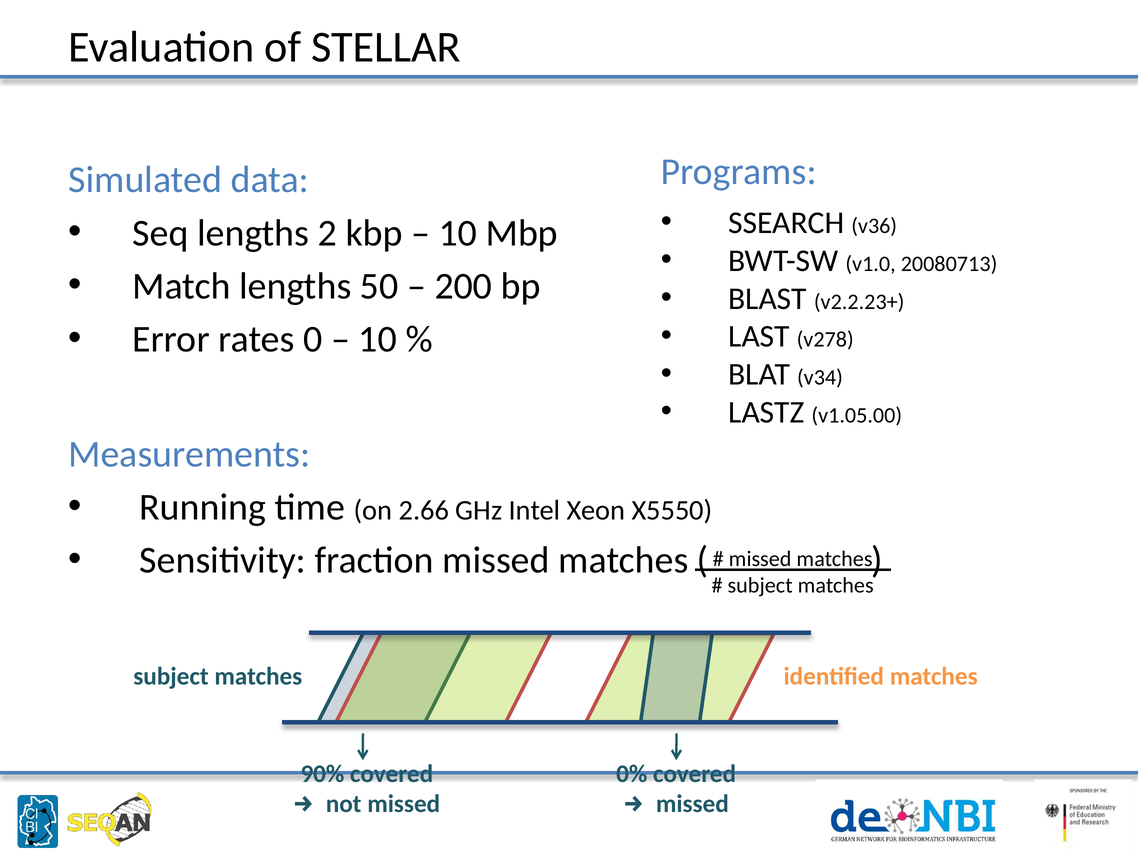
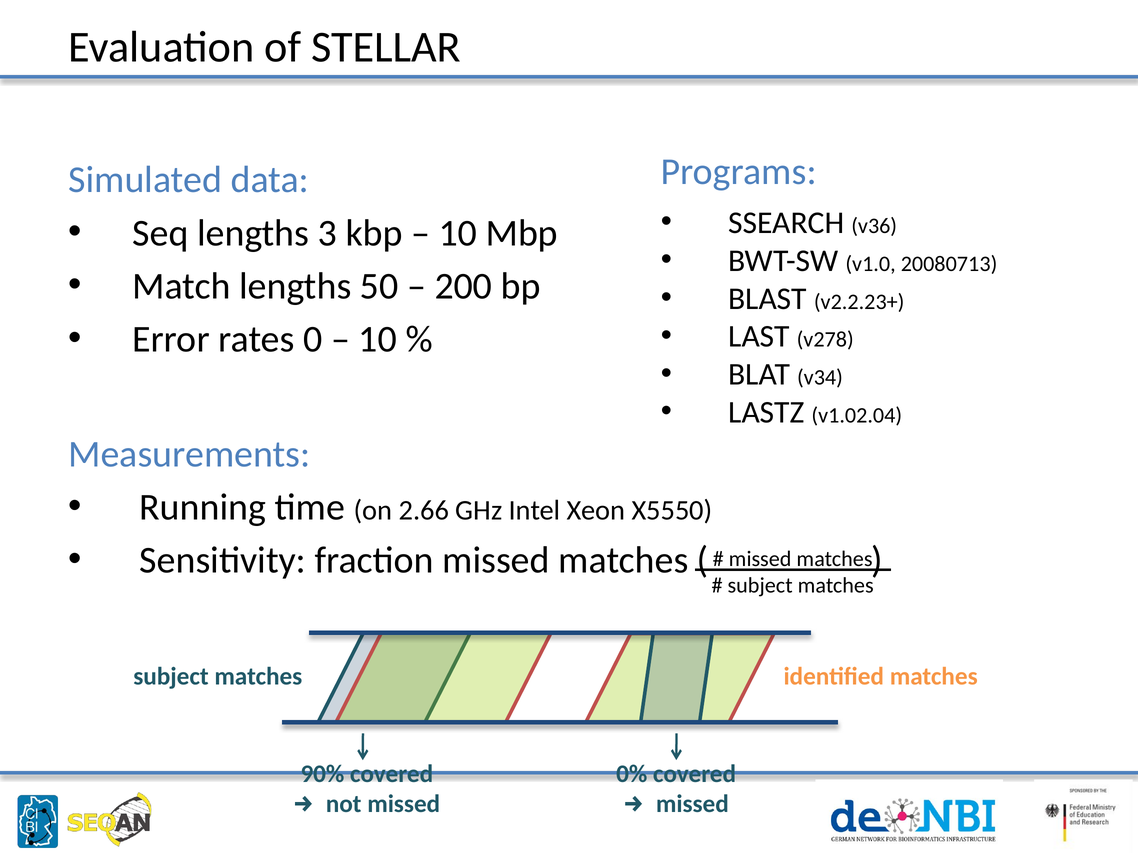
2: 2 -> 3
v1.05.00: v1.05.00 -> v1.02.04
